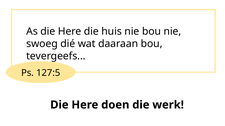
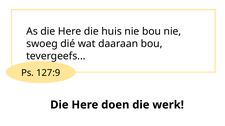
127:5: 127:5 -> 127:9
